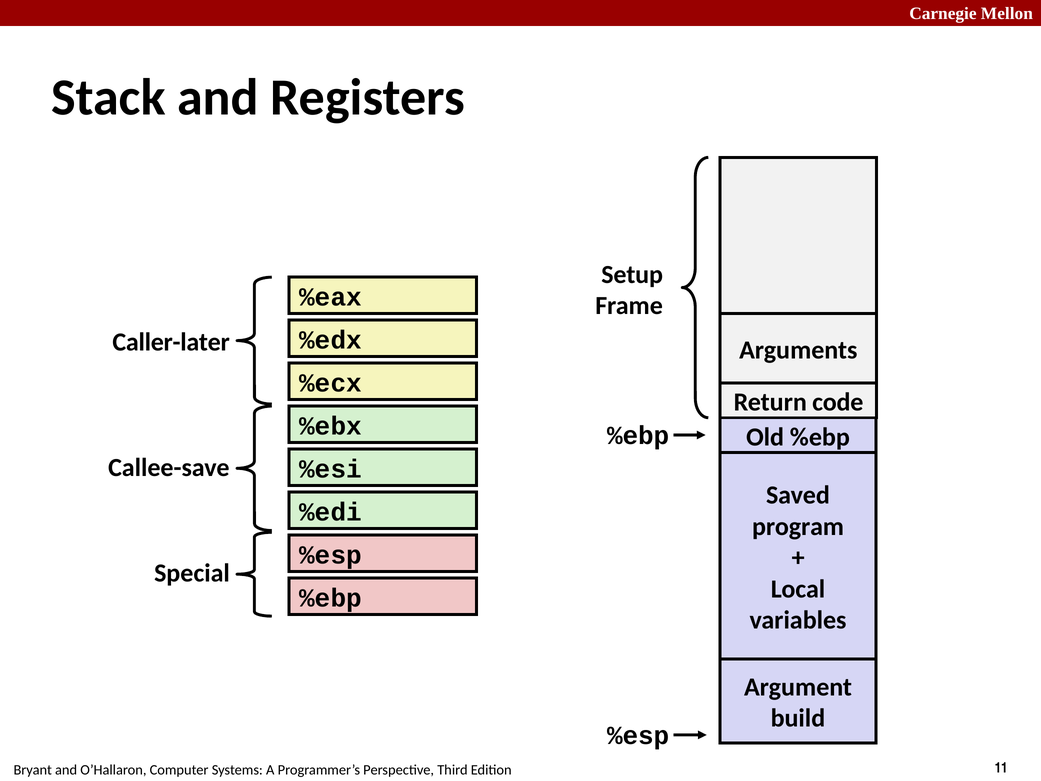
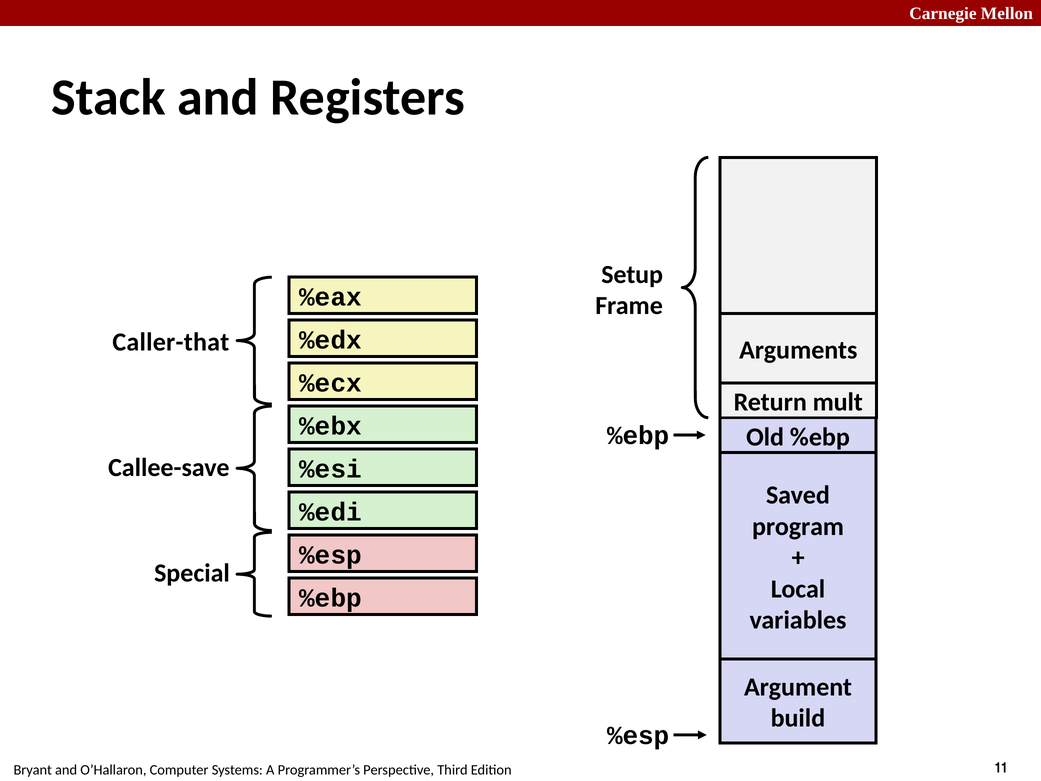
Caller-later: Caller-later -> Caller-that
code: code -> mult
